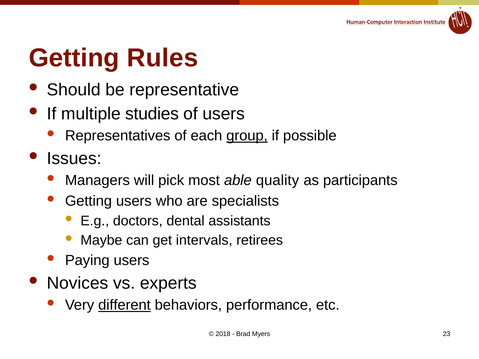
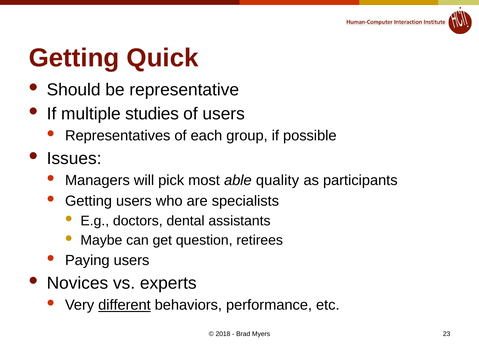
Rules: Rules -> Quick
group underline: present -> none
intervals: intervals -> question
